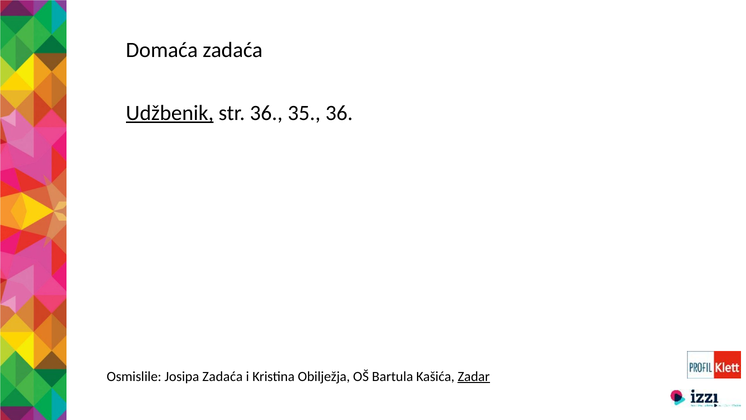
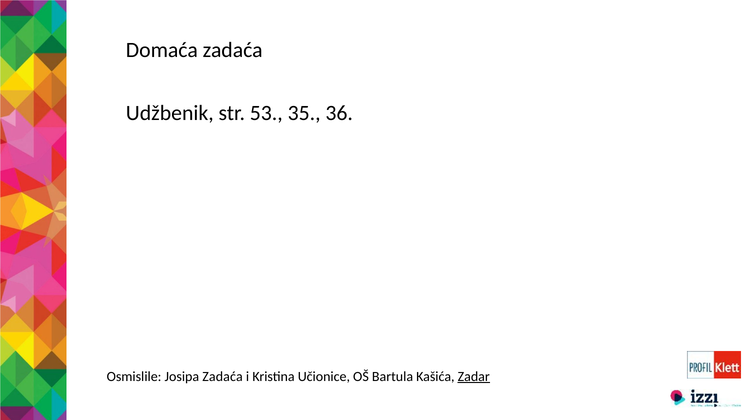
Udžbenik underline: present -> none
str 36: 36 -> 53
Obilježja: Obilježja -> Učionice
